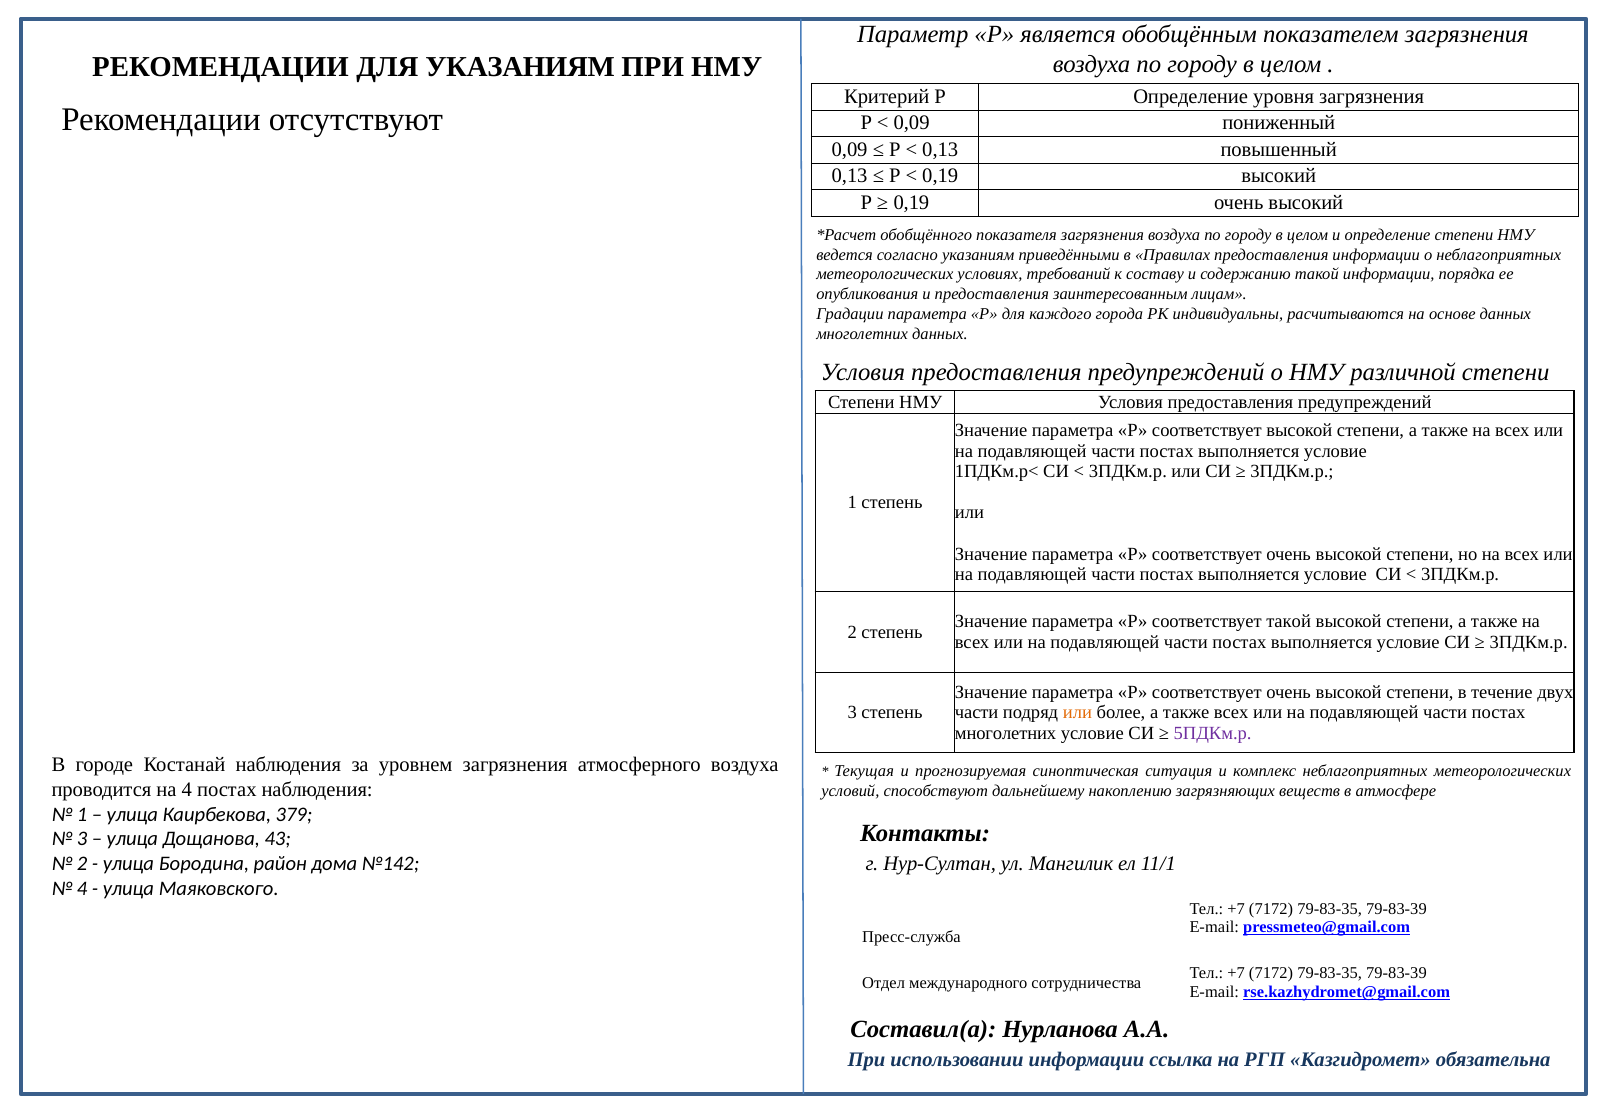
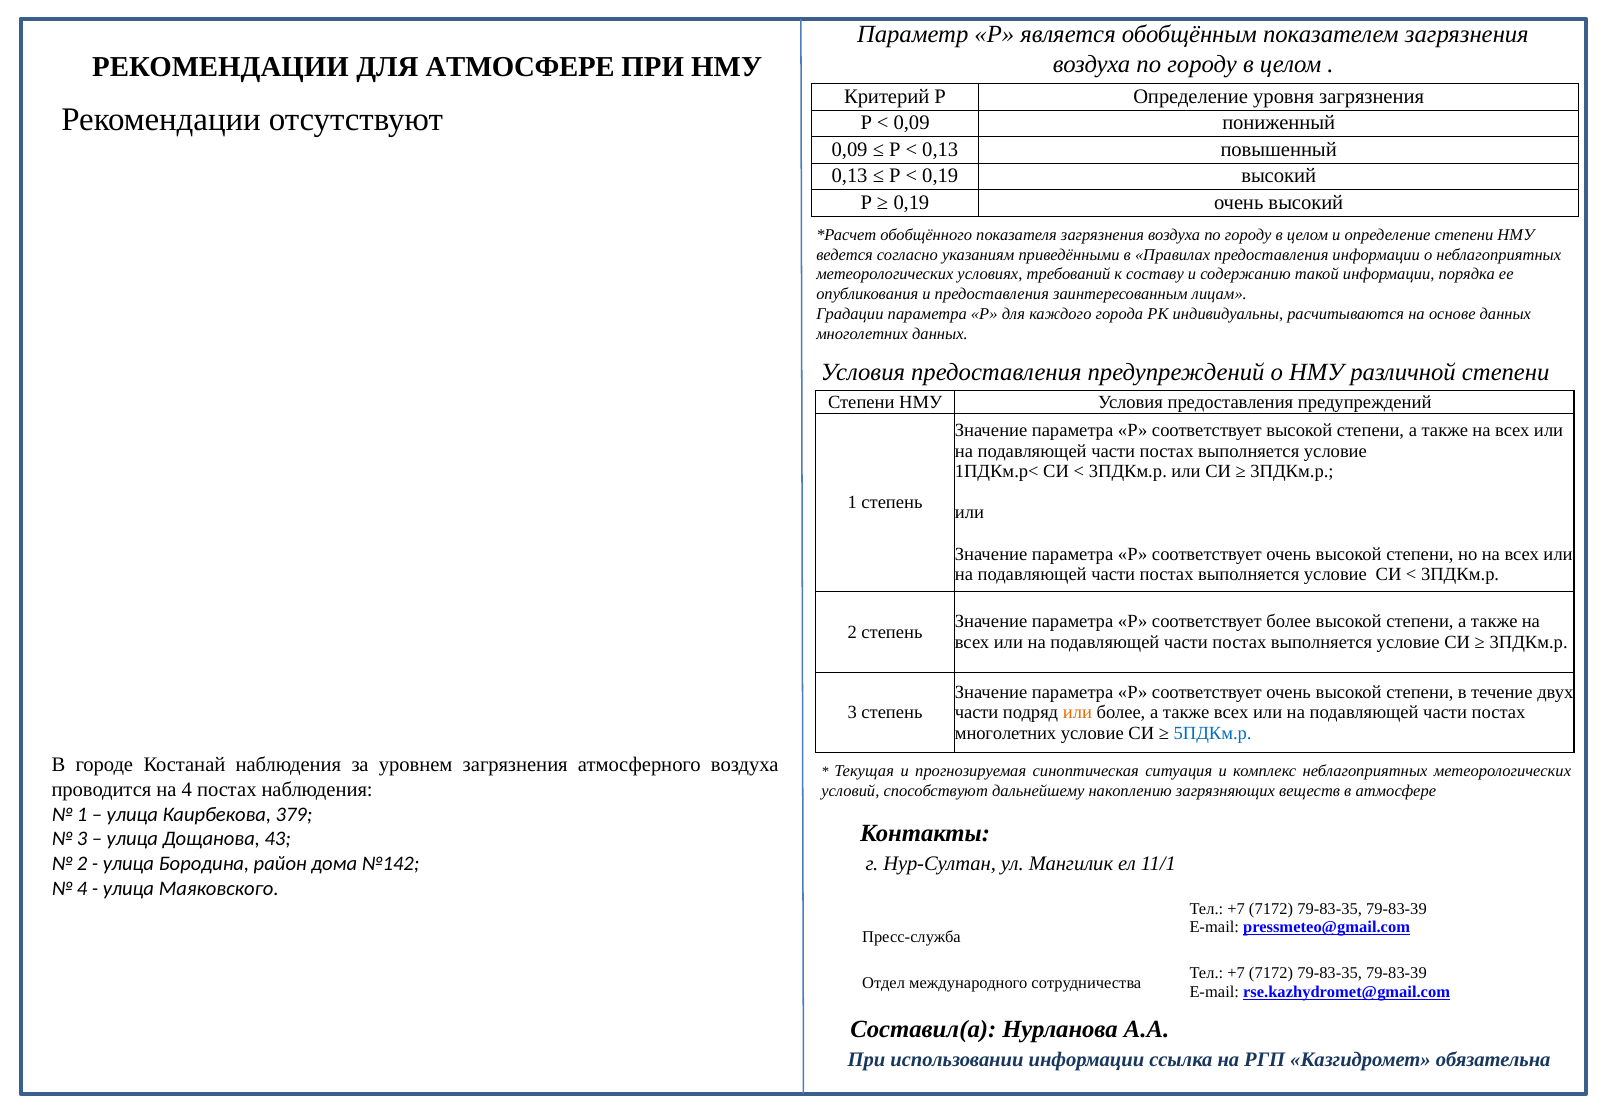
ДЛЯ УКАЗАНИЯМ: УКАЗАНИЯМ -> АТМОСФЕРЕ
соответствует такой: такой -> более
5ПДКм.р colour: purple -> blue
